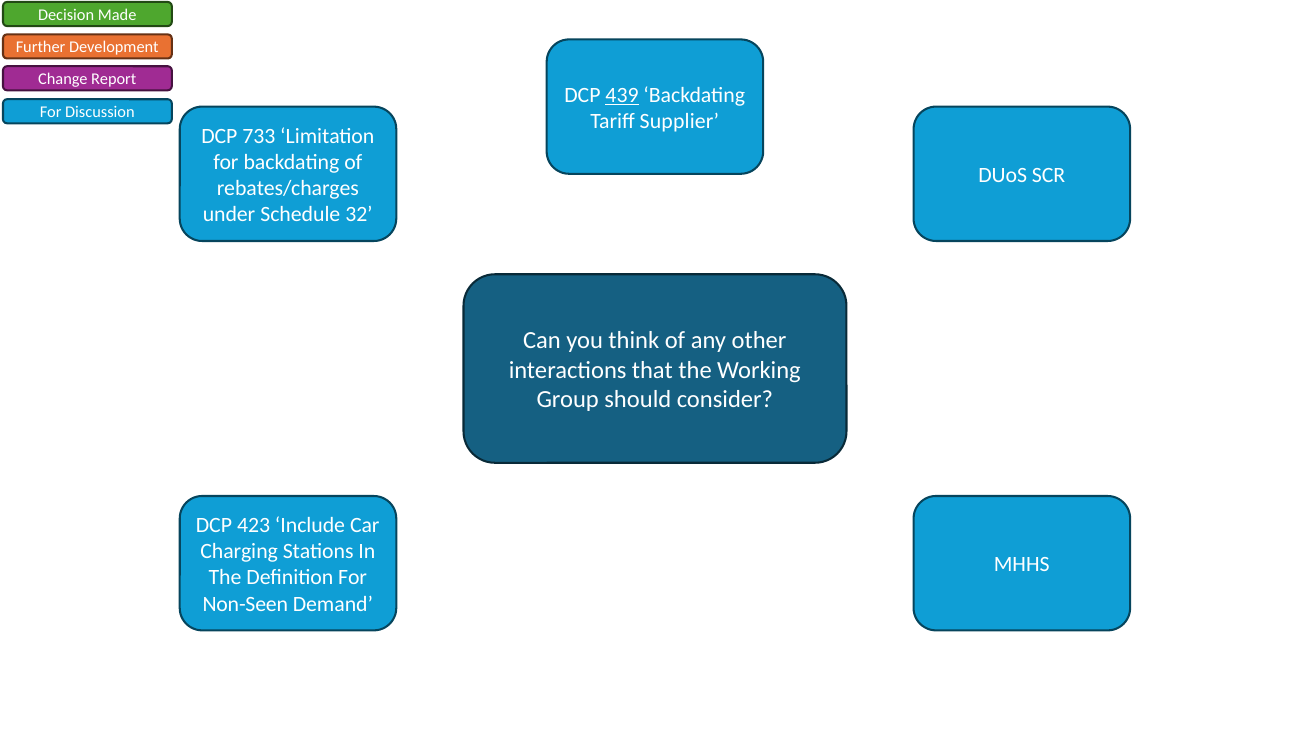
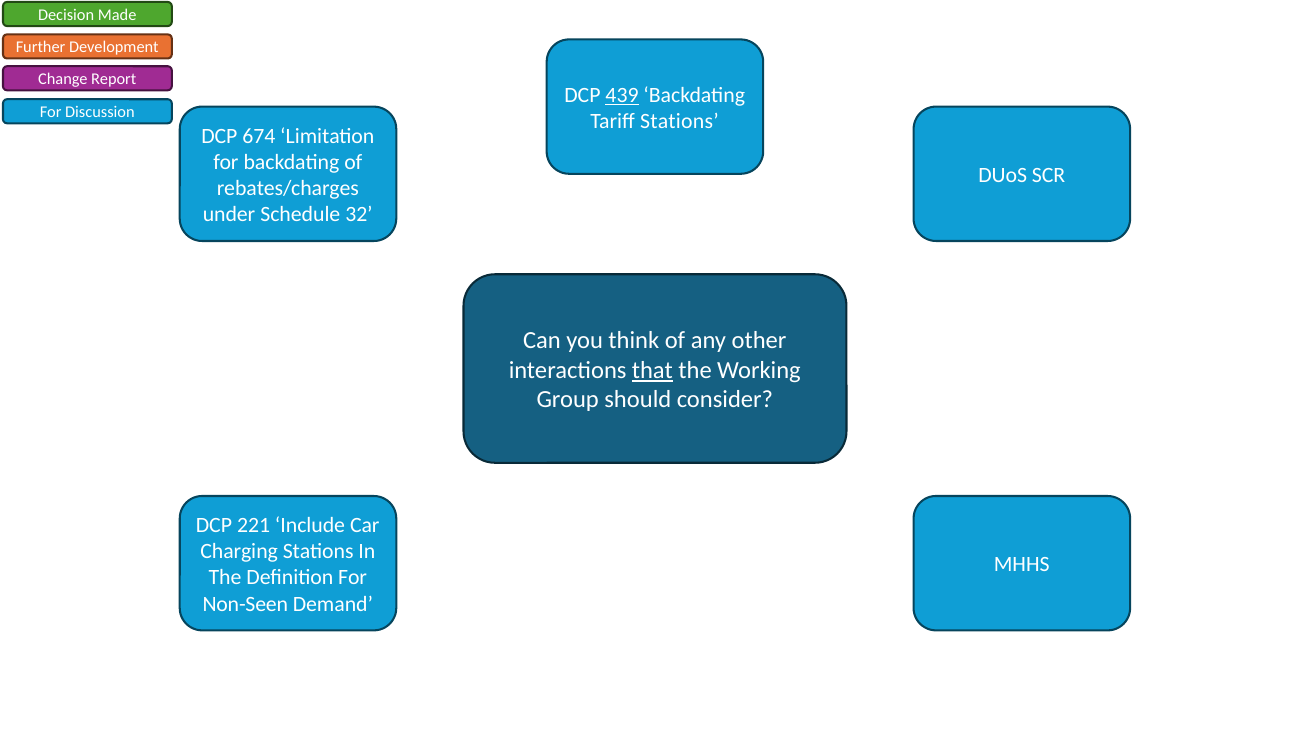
Tariff Supplier: Supplier -> Stations
733: 733 -> 674
that underline: none -> present
423: 423 -> 221
